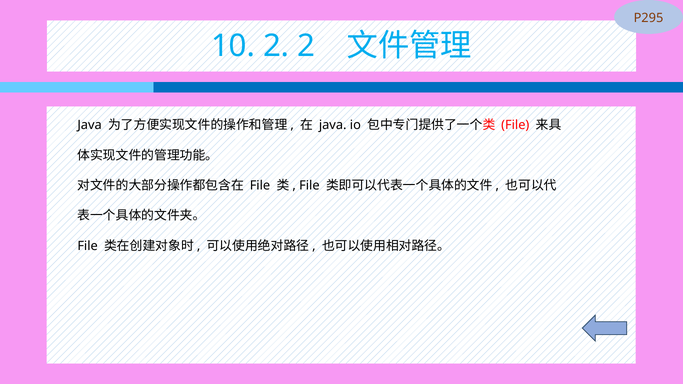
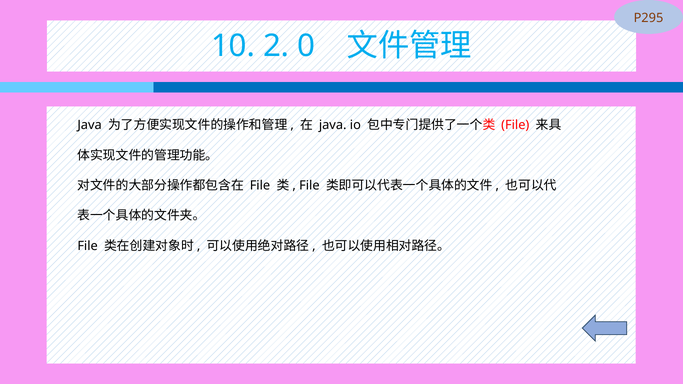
2 2: 2 -> 0
